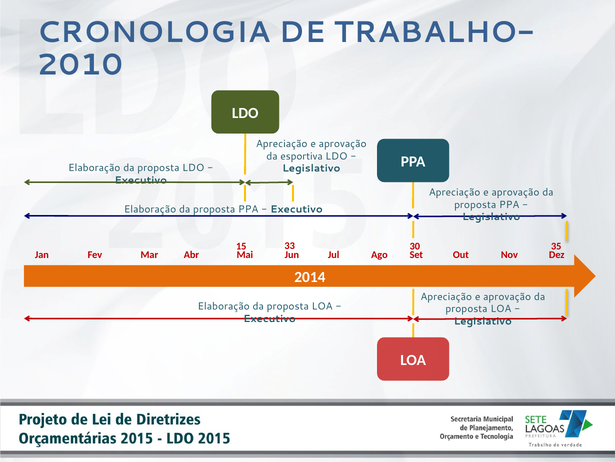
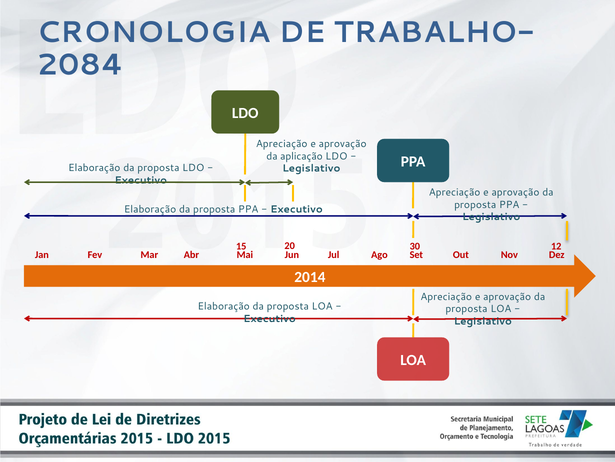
2010: 2010 -> 2084
esportiva: esportiva -> aplicação
33: 33 -> 20
35: 35 -> 12
